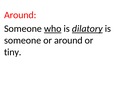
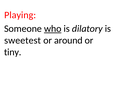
Around at (20, 15): Around -> Playing
dilatory underline: present -> none
someone at (23, 41): someone -> sweetest
